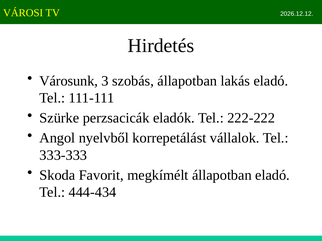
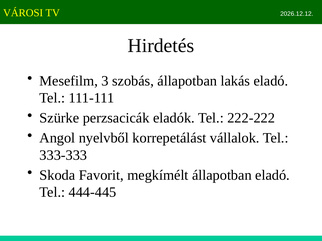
Városunk: Városunk -> Mesefilm
444-434: 444-434 -> 444-445
